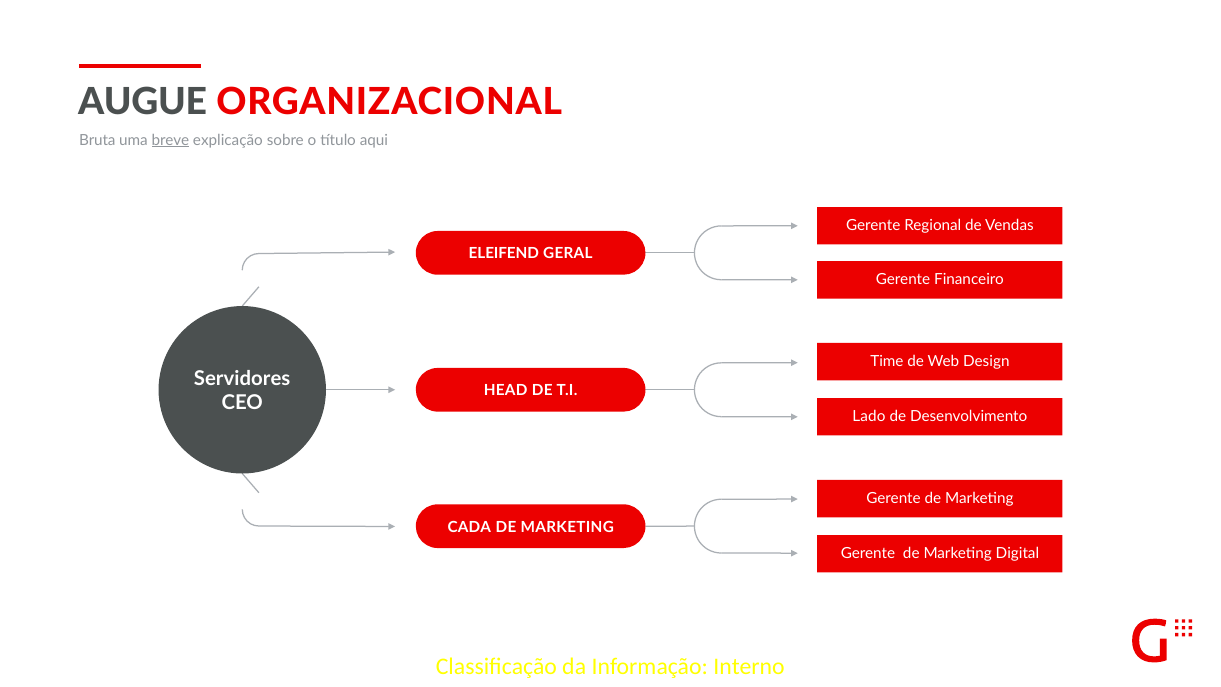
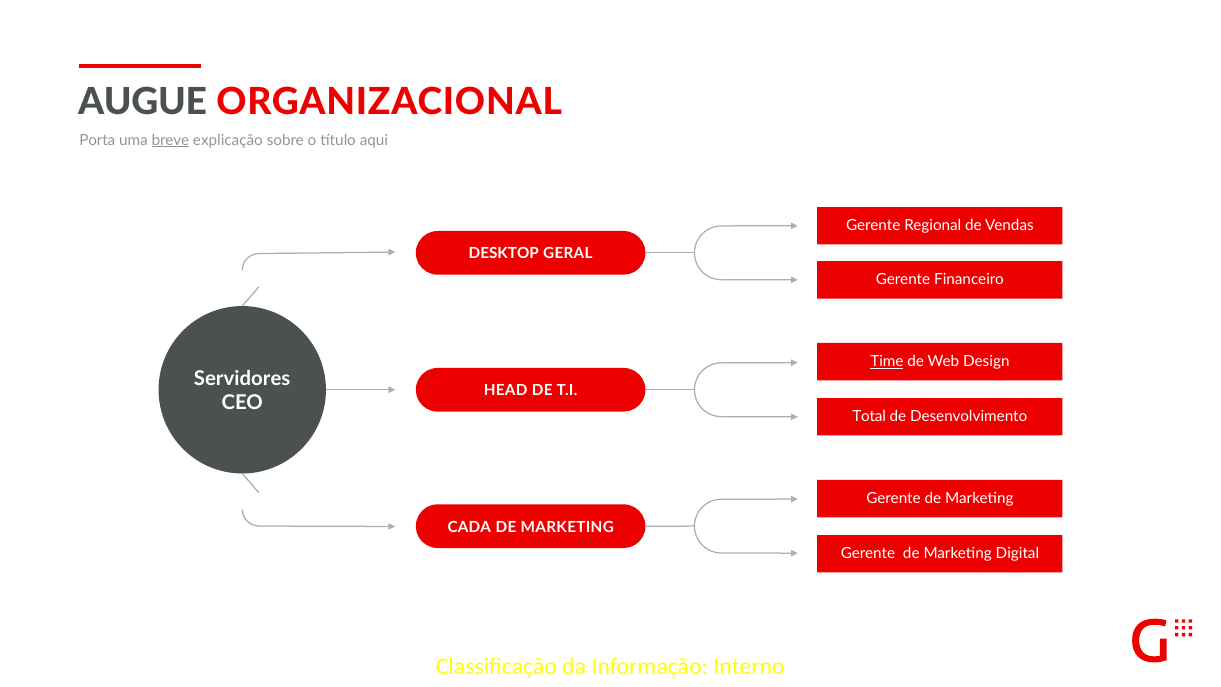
Bruta: Bruta -> Porta
ELEIFEND: ELEIFEND -> DESKTOP
Time underline: none -> present
Lado: Lado -> Total
